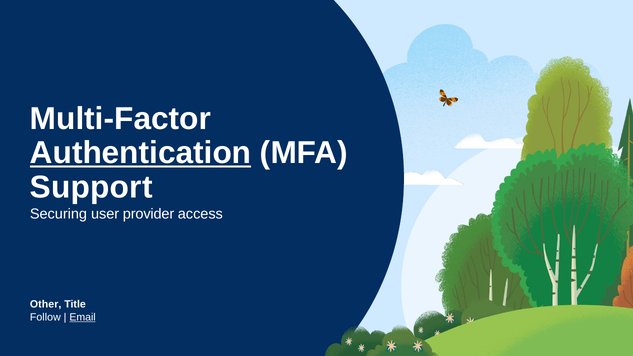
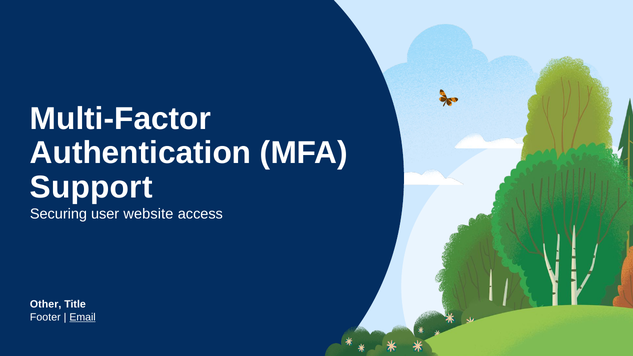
Authentication underline: present -> none
provider: provider -> website
Follow: Follow -> Footer
